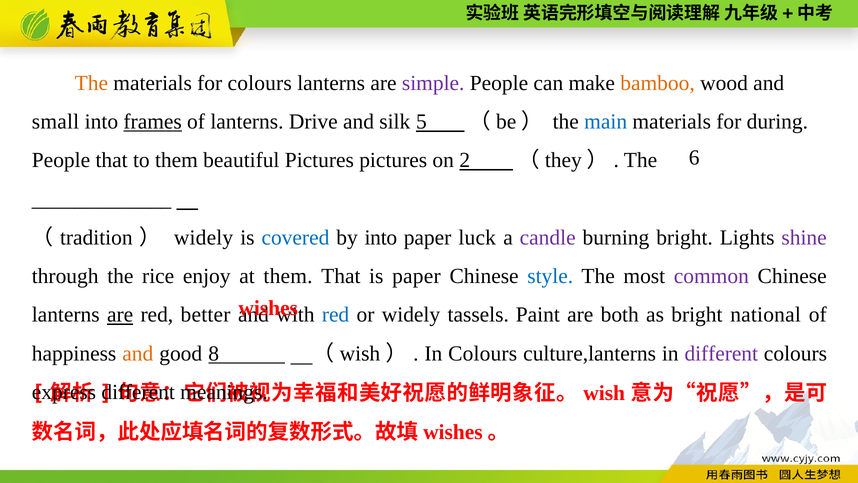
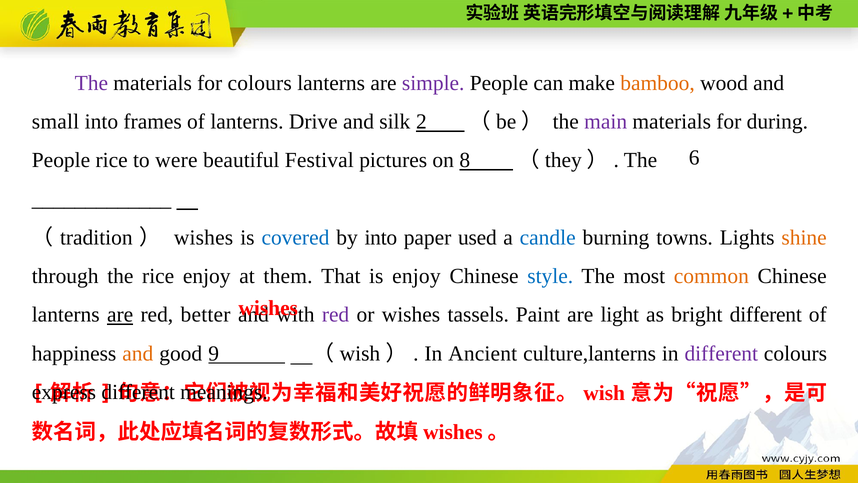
The at (91, 83) colour: orange -> purple
frames underline: present -> none
5: 5 -> 2
main colour: blue -> purple
People that: that -> rice
to them: them -> were
beautiful Pictures: Pictures -> Festival
2: 2 -> 8
widely at (204, 237): widely -> wishes
luck: luck -> used
candle colour: purple -> blue
burning bright: bright -> towns
shine colour: purple -> orange
is paper: paper -> enjoy
common colour: purple -> orange
red at (336, 315) colour: blue -> purple
or widely: widely -> wishes
both: both -> light
bright national: national -> different
8: 8 -> 9
In Colours: Colours -> Ancient
